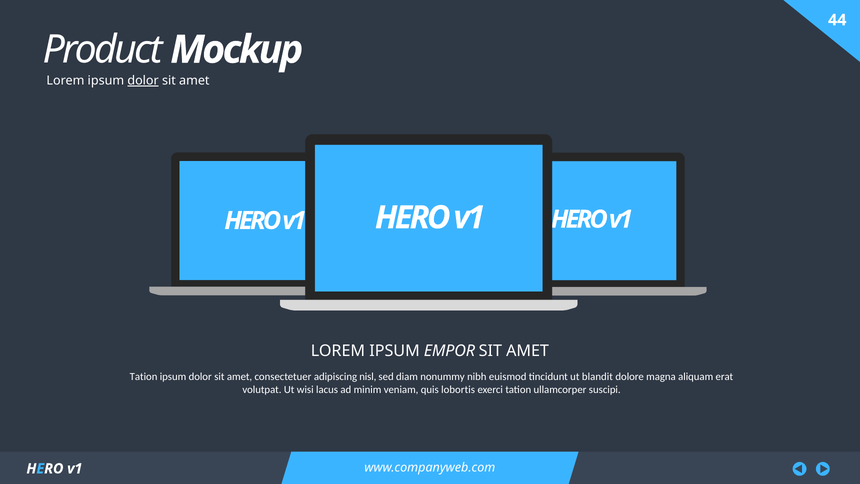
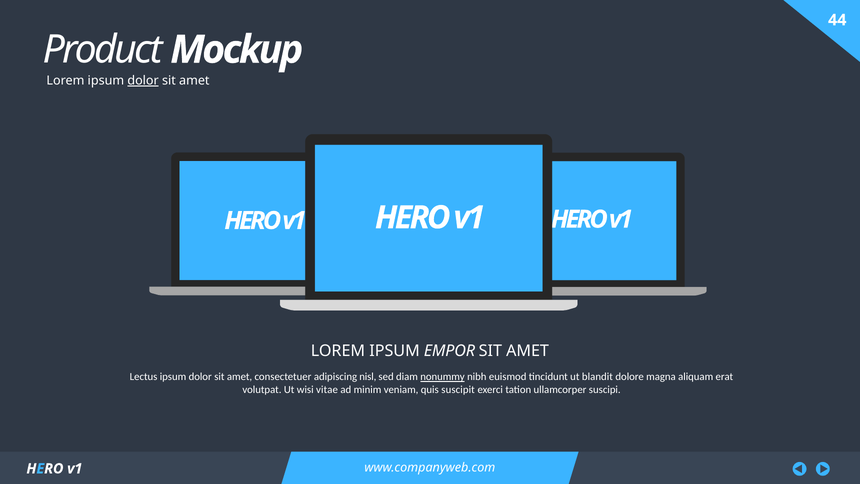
Tation at (144, 377): Tation -> Lectus
nonummy underline: none -> present
lacus: lacus -> vitae
lobortis: lobortis -> suscipit
